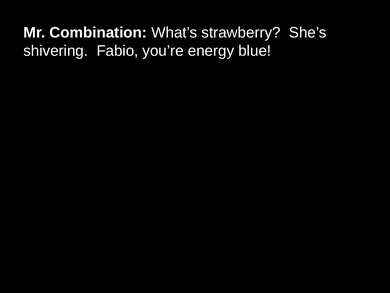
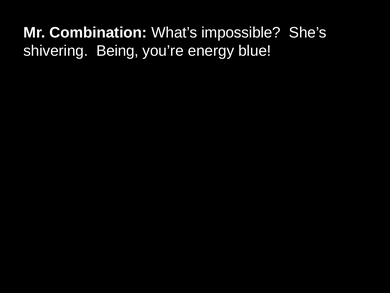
strawberry: strawberry -> impossible
Fabio: Fabio -> Being
